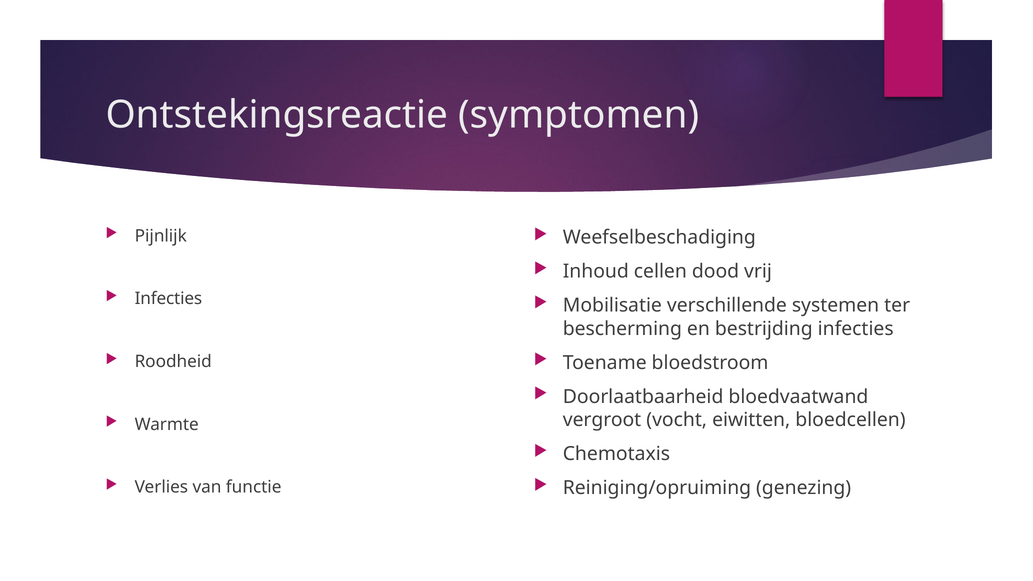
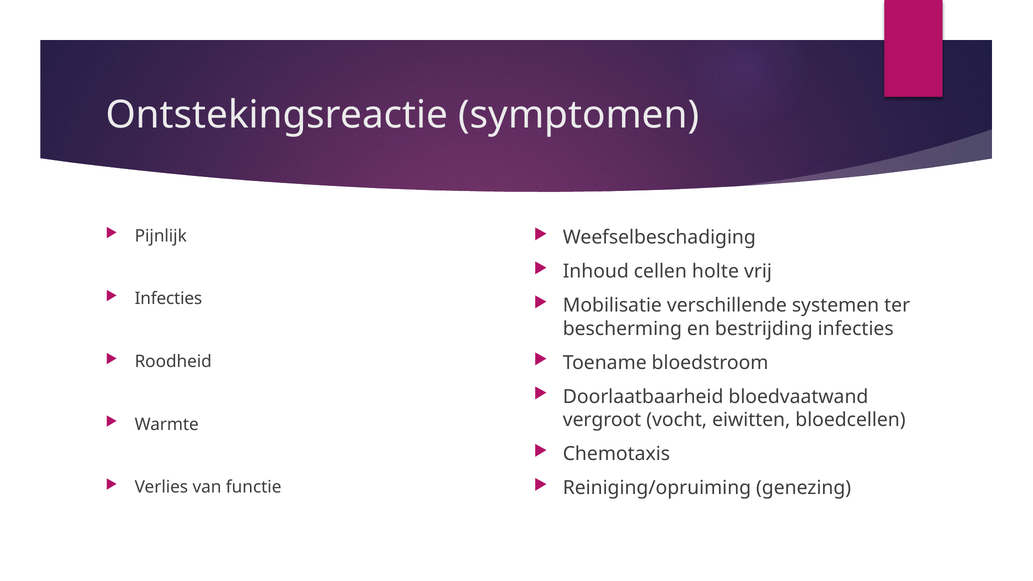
dood: dood -> holte
